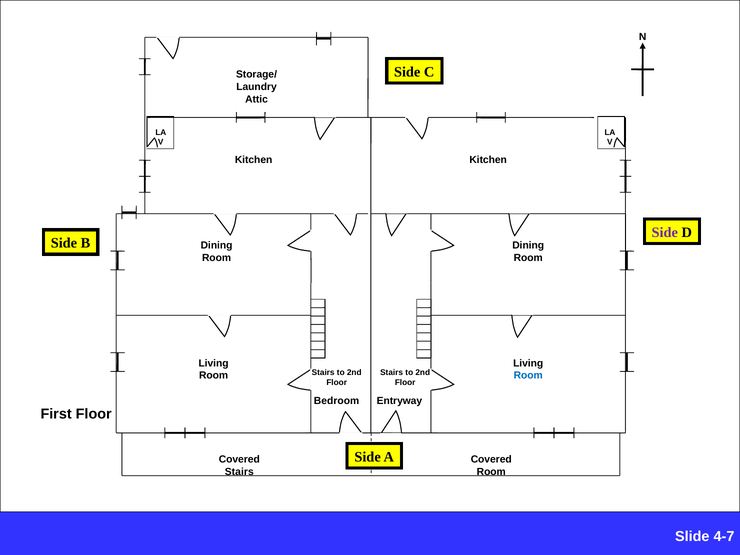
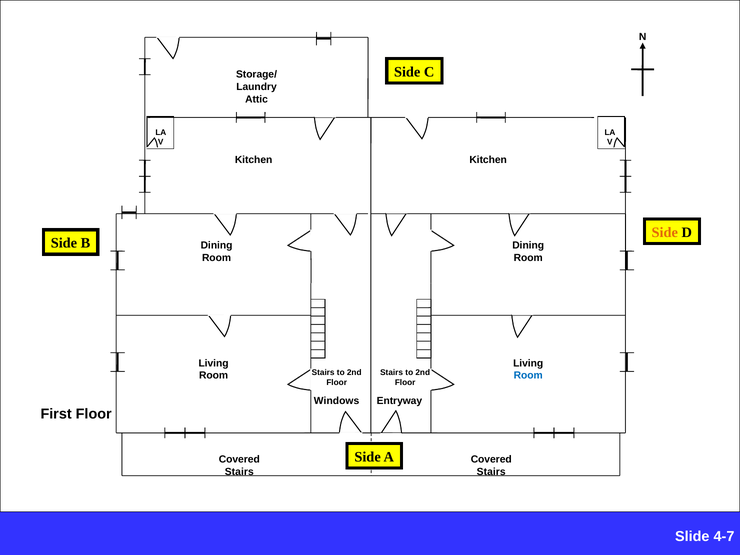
Side at (665, 232) colour: purple -> orange
Bedroom: Bedroom -> Windows
Room at (491, 472): Room -> Stairs
